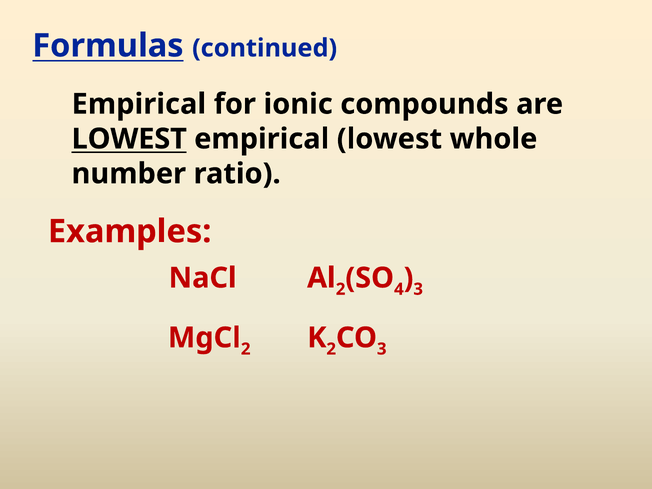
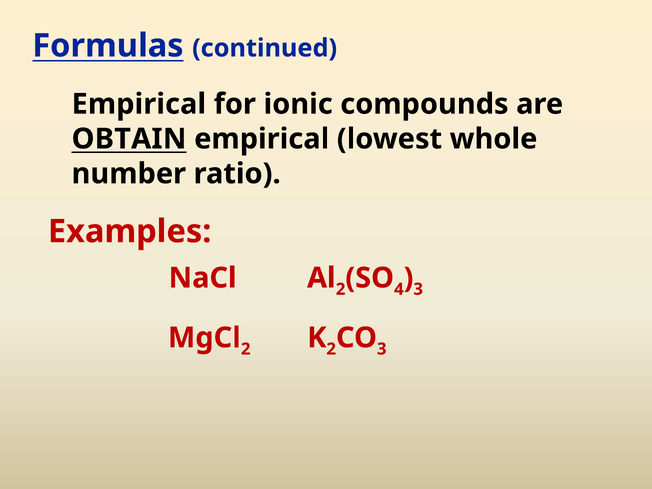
LOWEST at (129, 139): LOWEST -> OBTAIN
